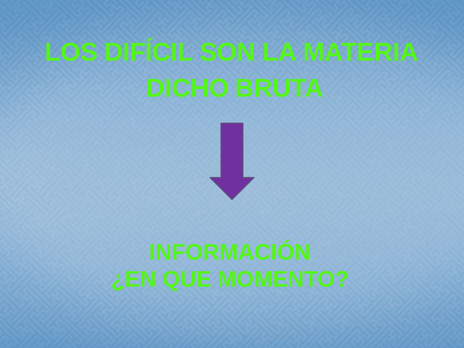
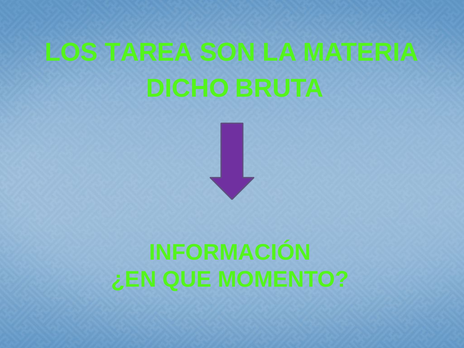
DIFÍCIL: DIFÍCIL -> TAREA
